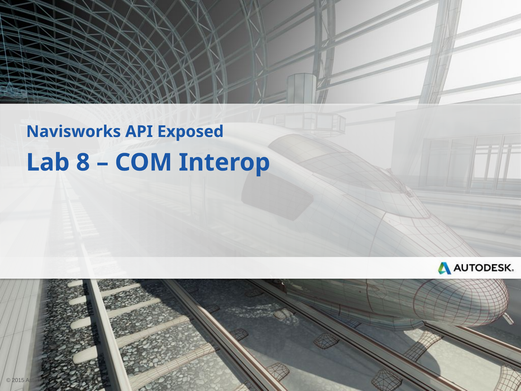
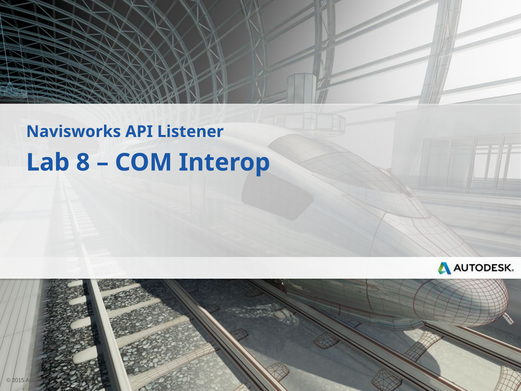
Exposed: Exposed -> Listener
